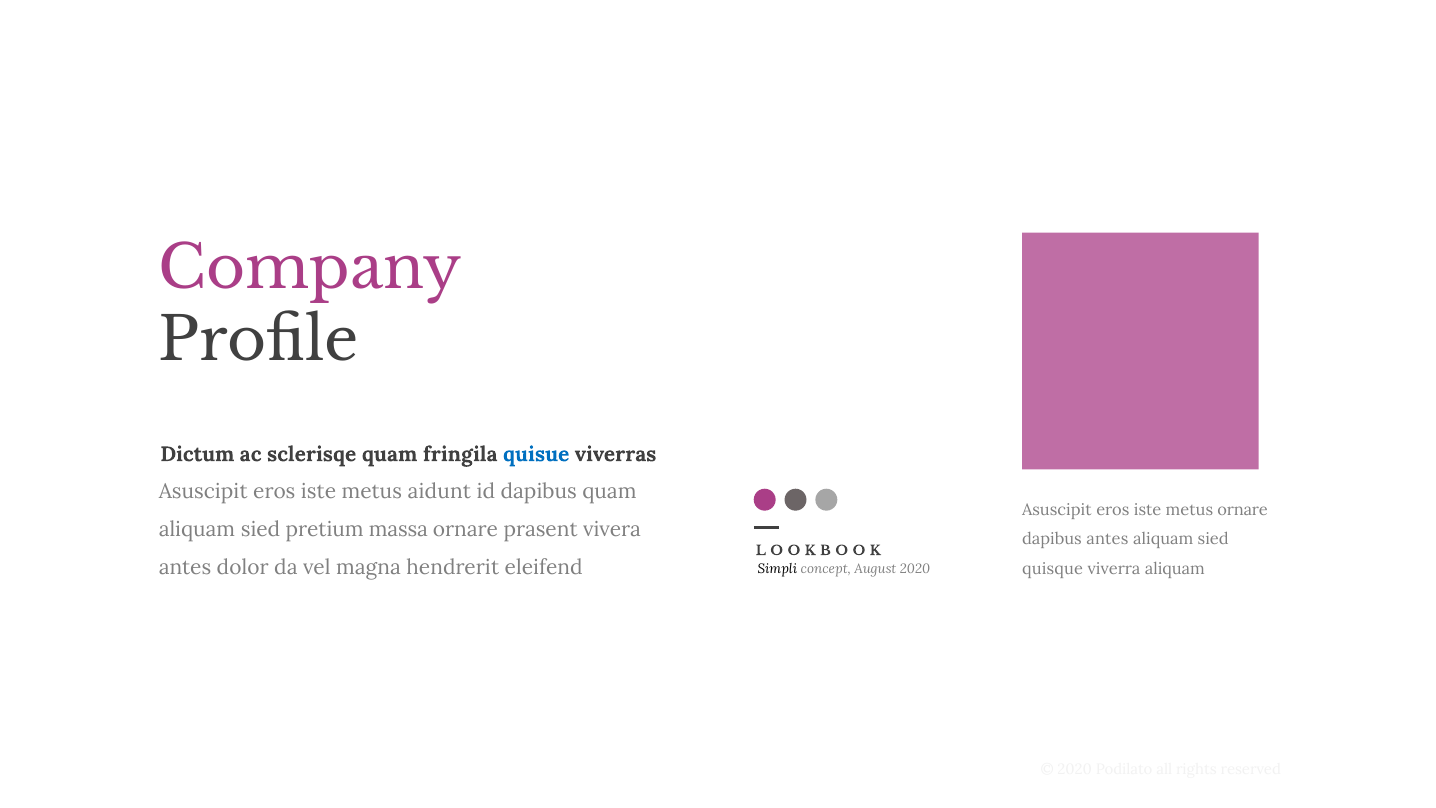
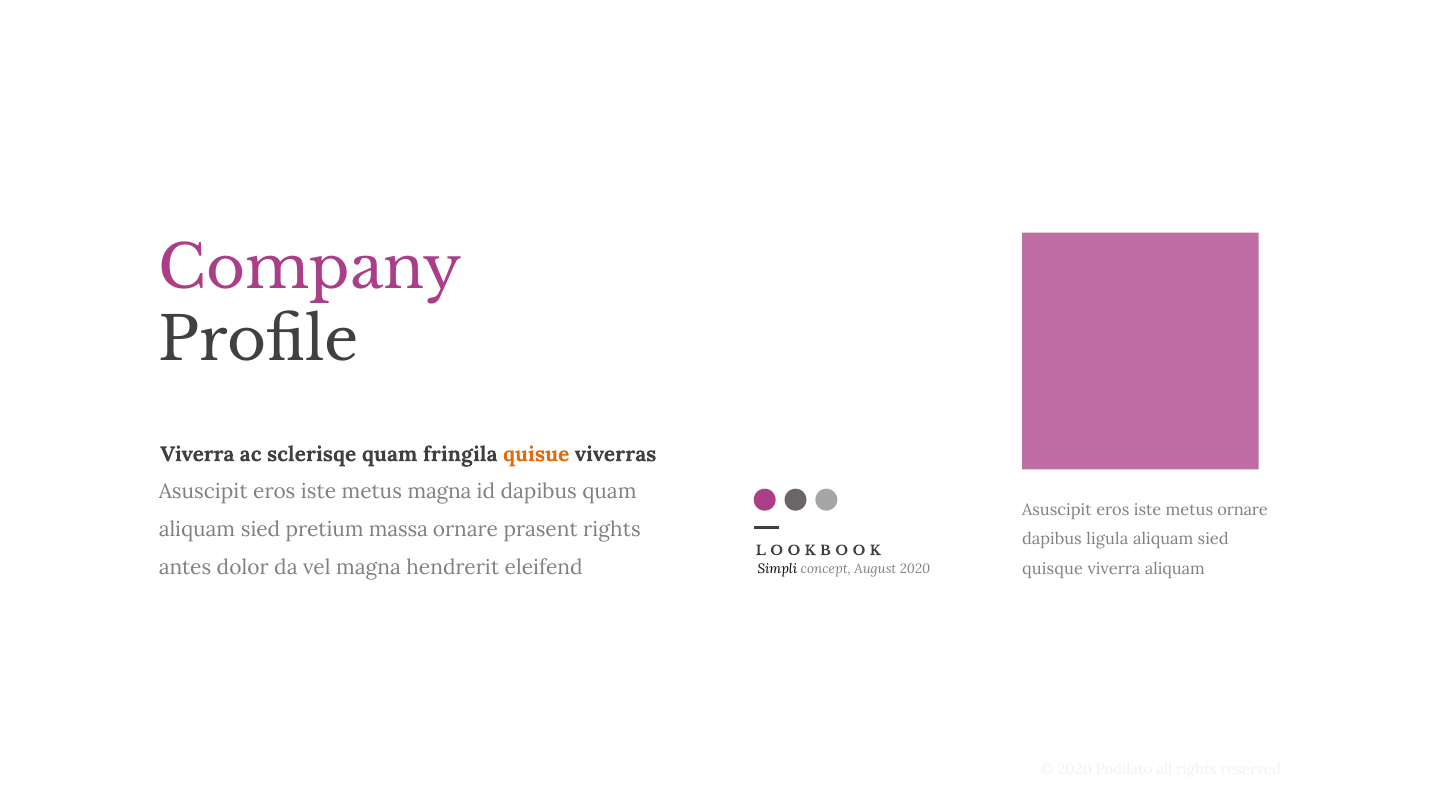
Dictum at (197, 454): Dictum -> Viverra
quisue colour: blue -> orange
metus aidunt: aidunt -> magna
prasent vivera: vivera -> rights
dapibus antes: antes -> ligula
